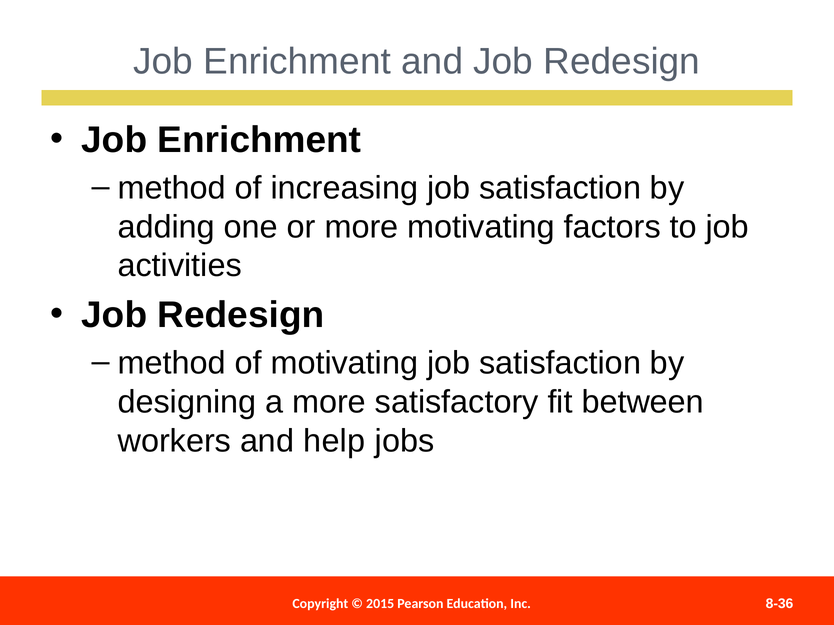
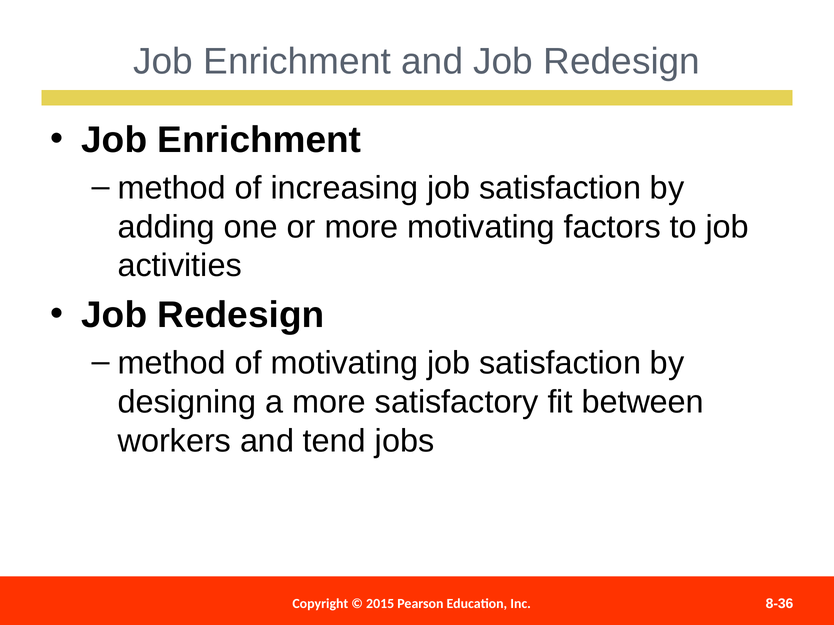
help: help -> tend
